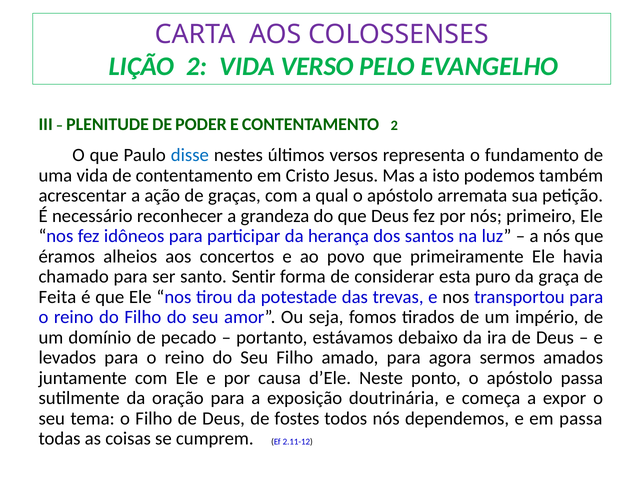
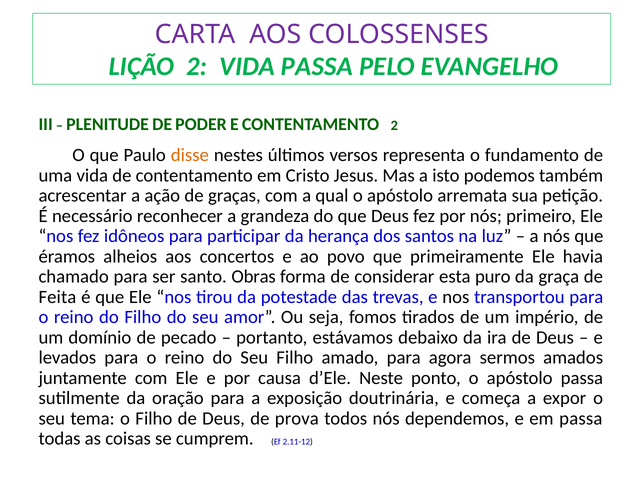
VIDA VERSO: VERSO -> PASSA
disse colour: blue -> orange
Sentir: Sentir -> Obras
fostes: fostes -> prova
